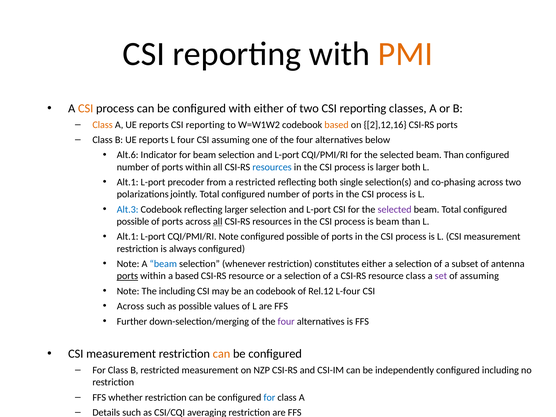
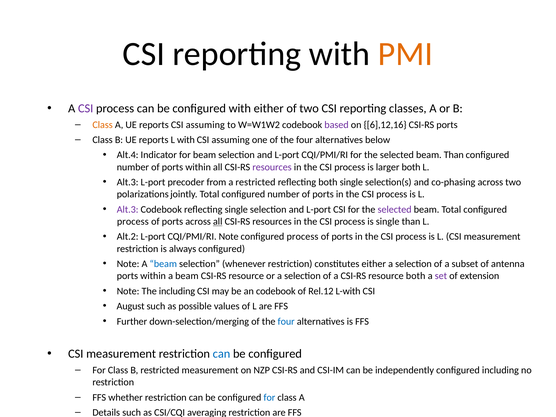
CSI at (86, 108) colour: orange -> purple
reports CSI reporting: reporting -> assuming
based at (337, 125) colour: orange -> purple
2],12,16: 2],12,16 -> 6],12,16
L four: four -> with
Alt.6: Alt.6 -> Alt.4
resources at (272, 167) colour: blue -> purple
Alt.1 at (128, 182): Alt.1 -> Alt.3
Alt.3 at (128, 209) colour: blue -> purple
reflecting larger: larger -> single
possible at (133, 221): possible -> process
is beam: beam -> single
Alt.1 at (128, 237): Alt.1 -> Alt.2
possible at (303, 237): possible -> process
ports at (127, 276) underline: present -> none
within a based: based -> beam
resource class: class -> both
of assuming: assuming -> extension
L-four: L-four -> L-with
Across at (130, 306): Across -> August
four at (286, 321) colour: purple -> blue
can at (222, 354) colour: orange -> blue
